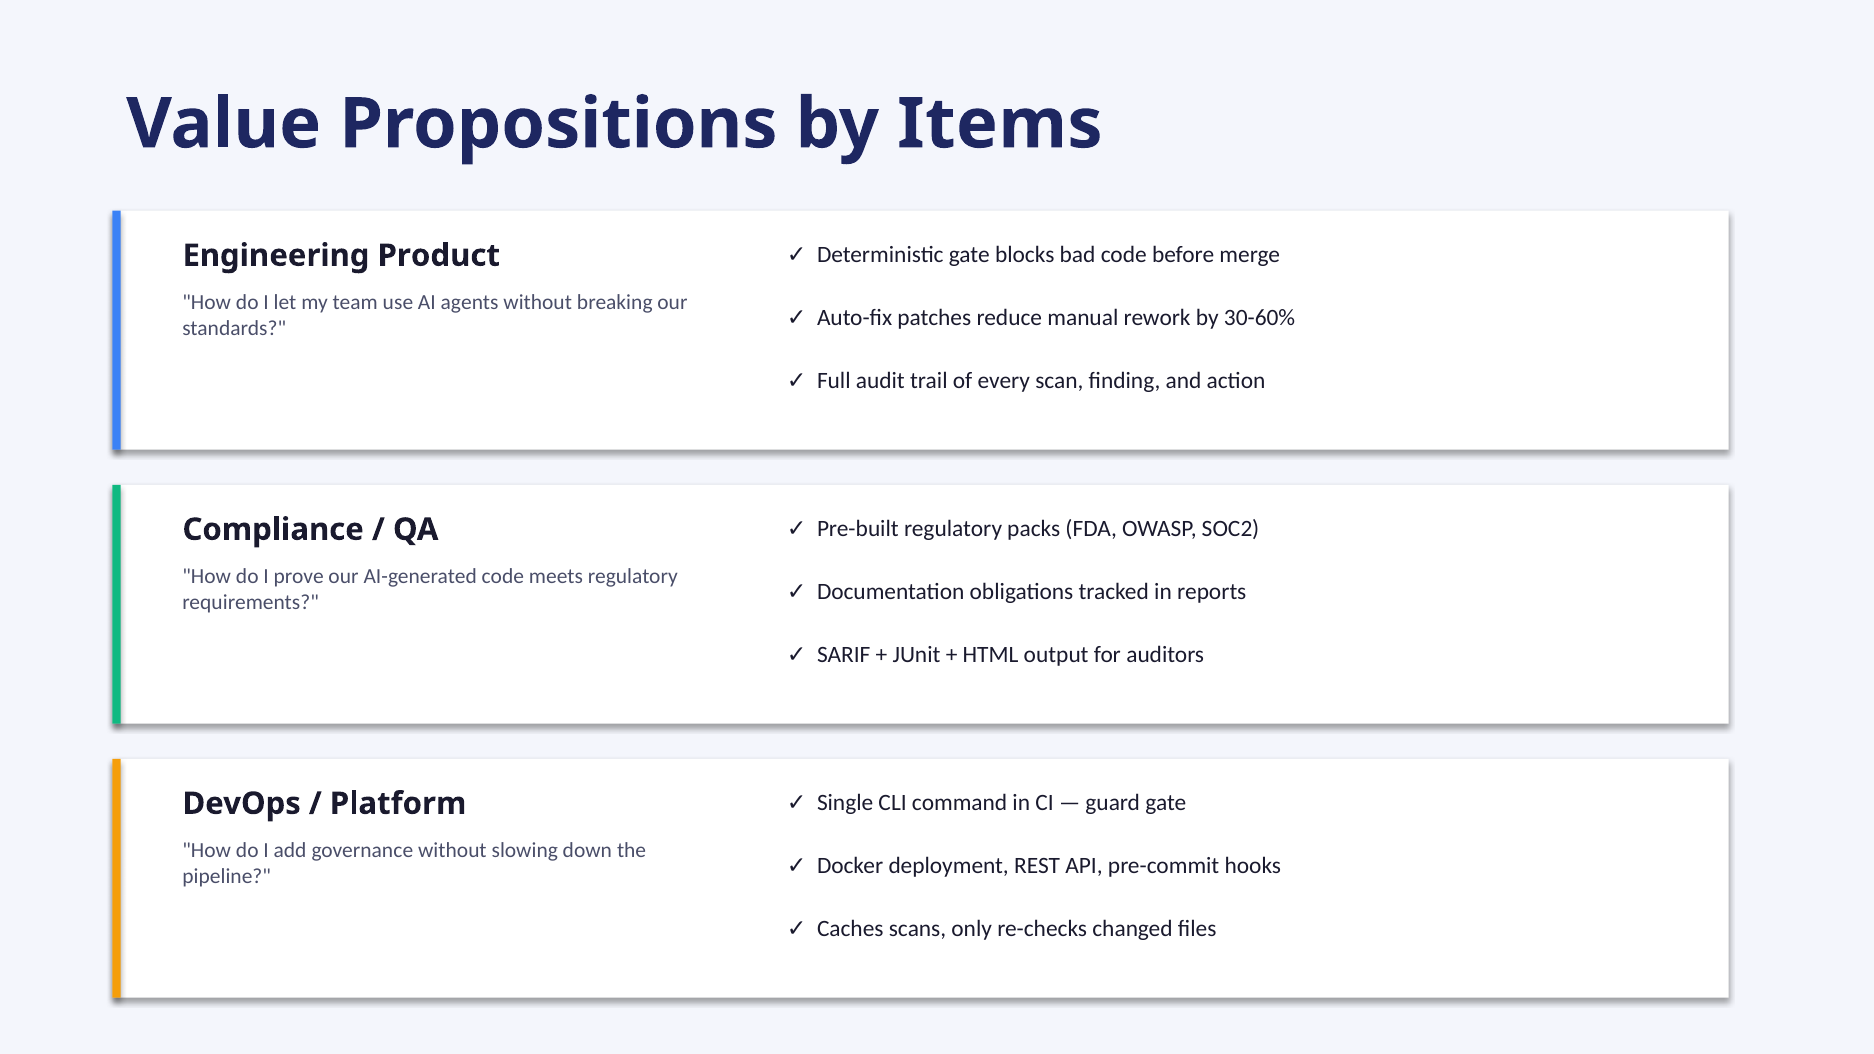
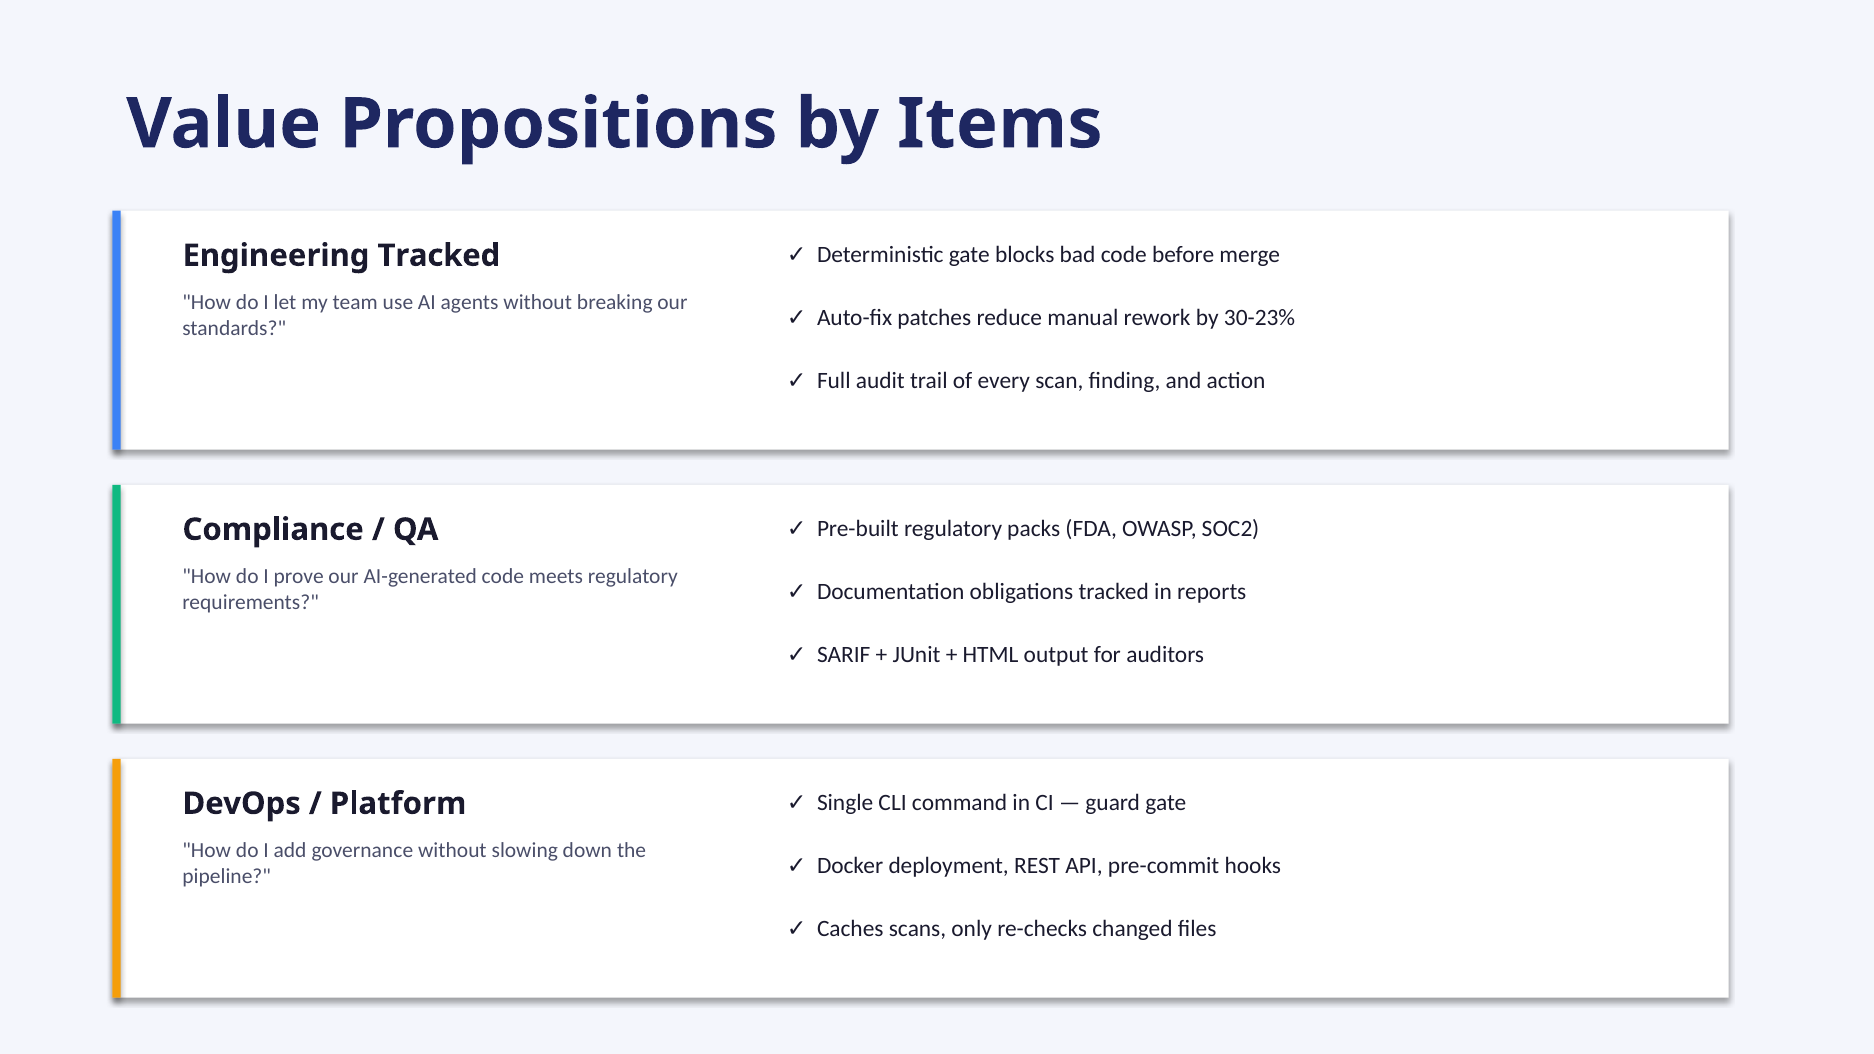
Engineering Product: Product -> Tracked
30-60%: 30-60% -> 30-23%
